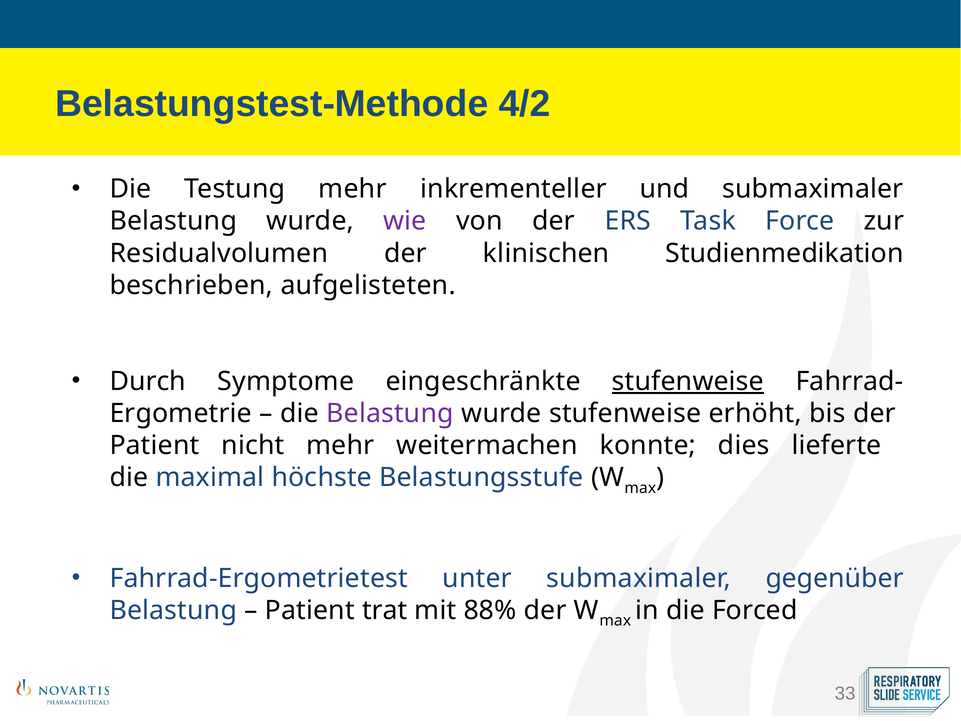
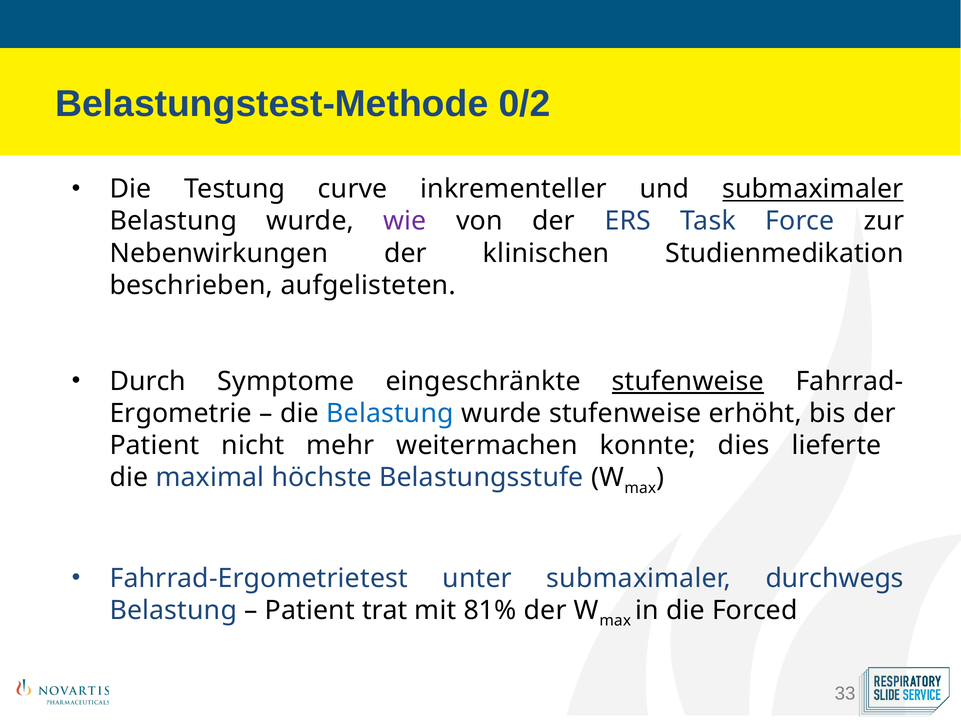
4/2: 4/2 -> 0/2
Testung mehr: mehr -> curve
submaximaler at (813, 189) underline: none -> present
Residualvolumen: Residualvolumen -> Nebenwirkungen
Belastung at (390, 413) colour: purple -> blue
gegenüber: gegenüber -> durchwegs
88%: 88% -> 81%
